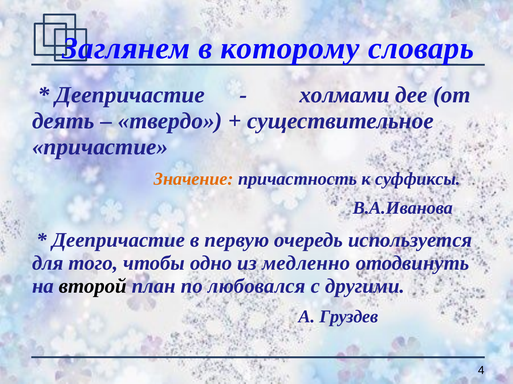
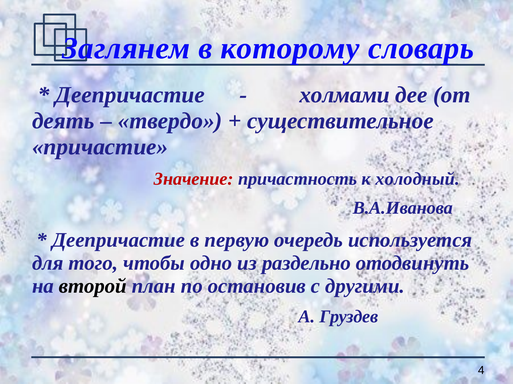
Значение colour: orange -> red
суффиксы: суффиксы -> холодный
медленно: медленно -> раздельно
любовался: любовался -> остановив
